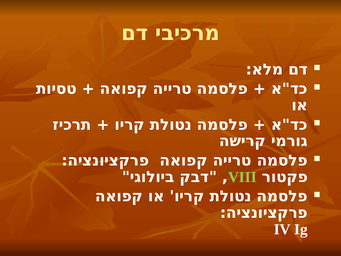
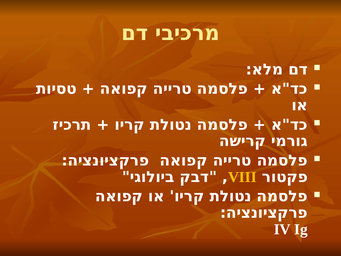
VIII colour: light green -> yellow
